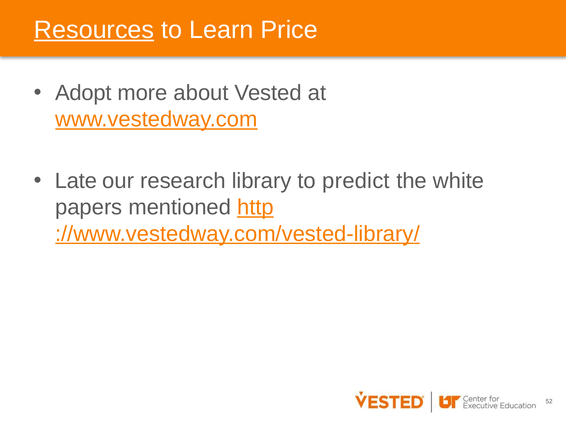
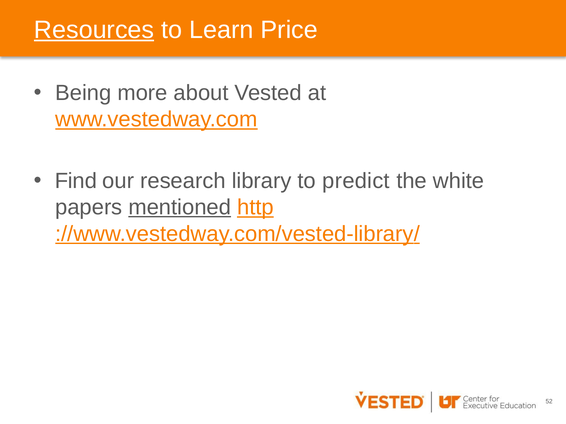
Adopt: Adopt -> Being
Late: Late -> Find
mentioned underline: none -> present
